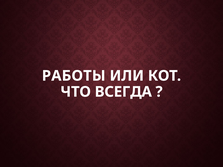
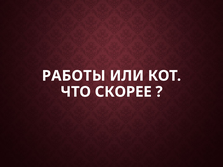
ВСЕГДА: ВСЕГДА -> СКОРЕЕ
